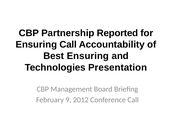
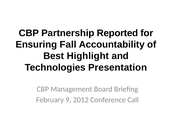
Ensuring Call: Call -> Fall
Best Ensuring: Ensuring -> Highlight
